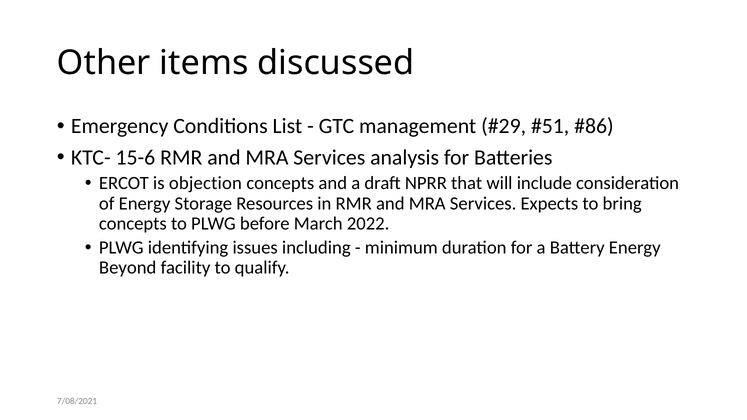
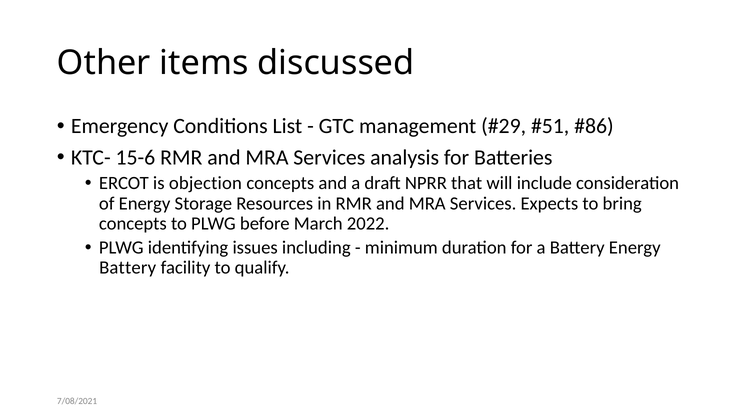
Beyond at (128, 268): Beyond -> Battery
